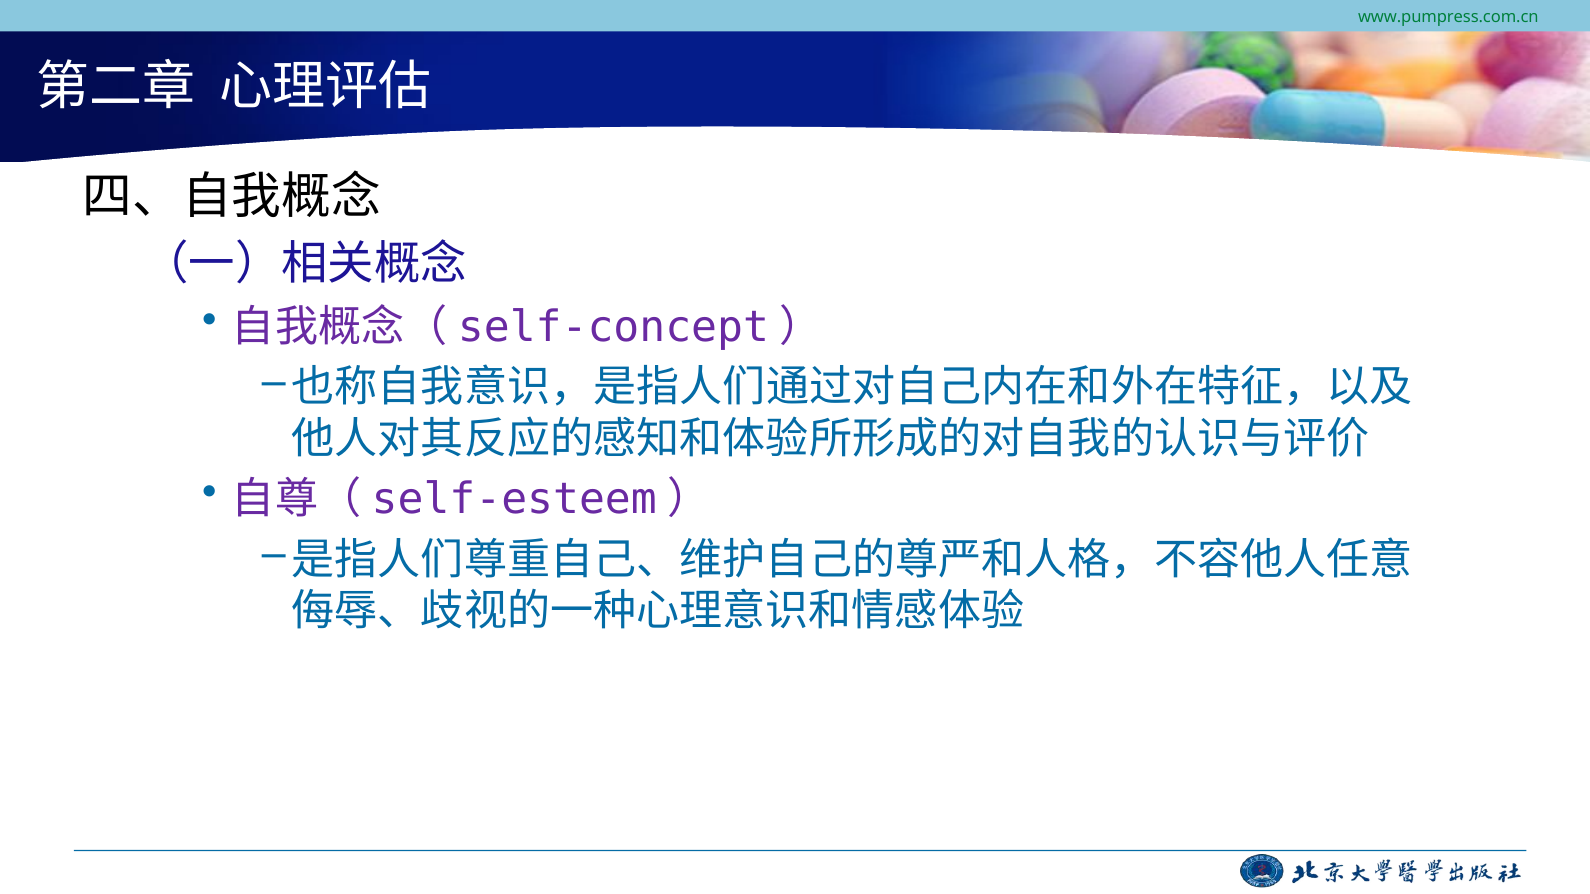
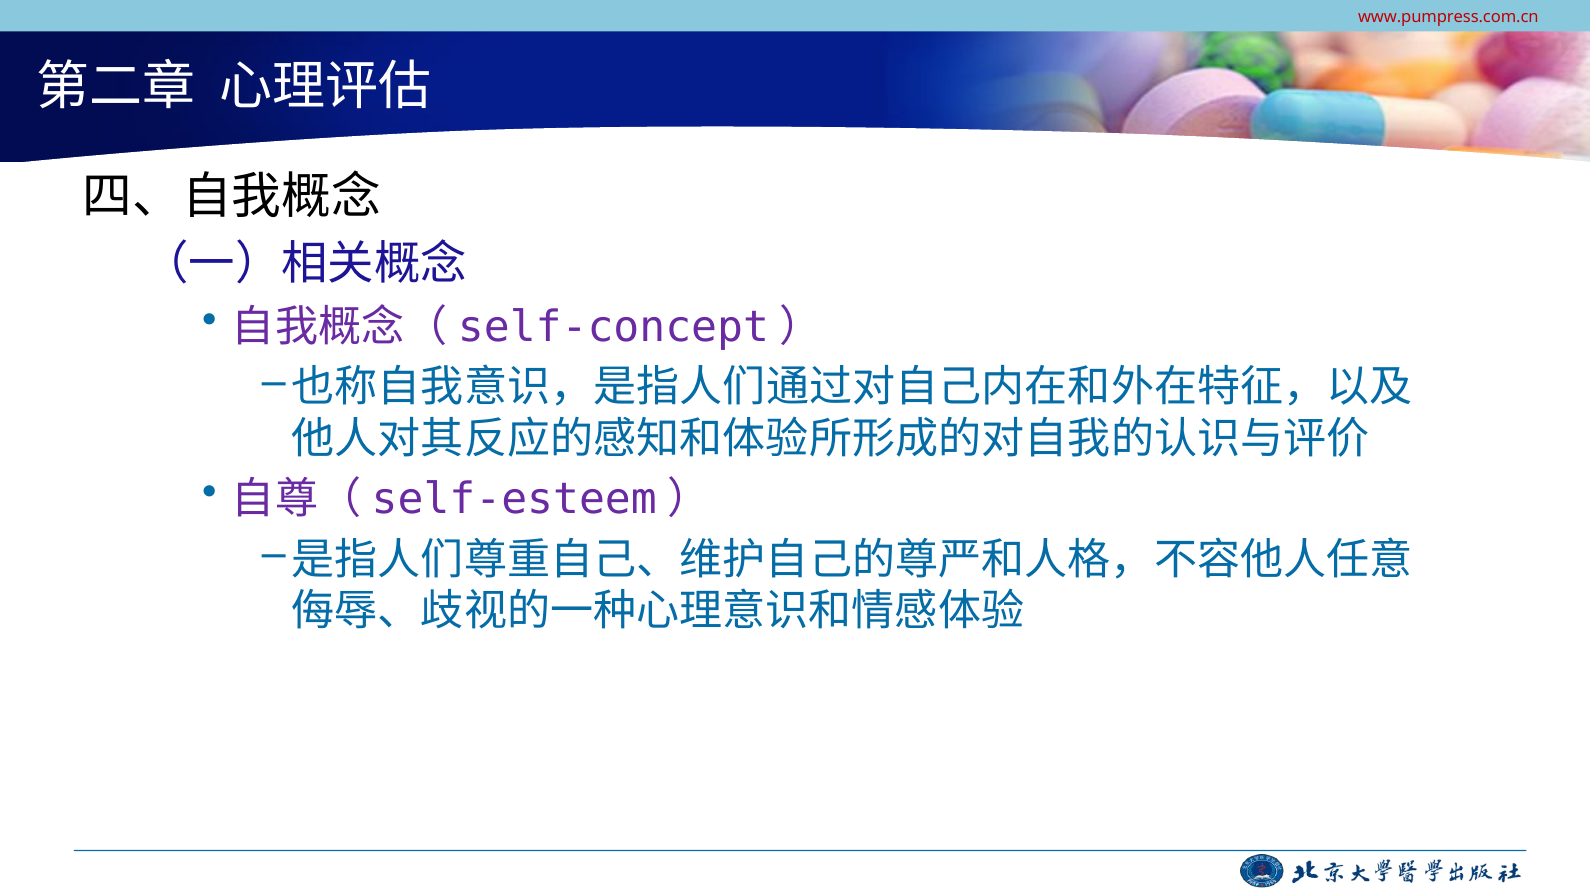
www.pumpress.com.cn colour: green -> red
